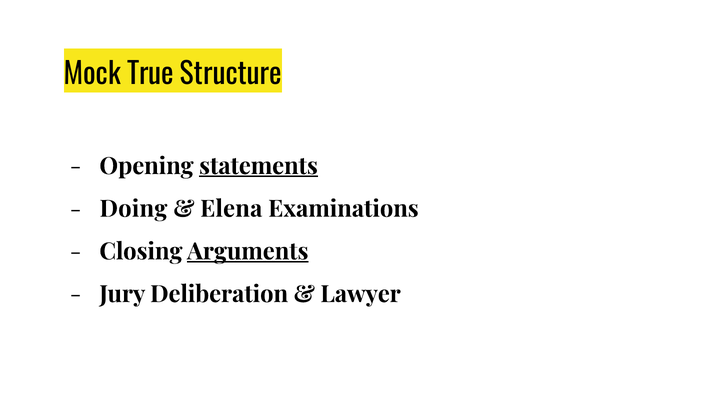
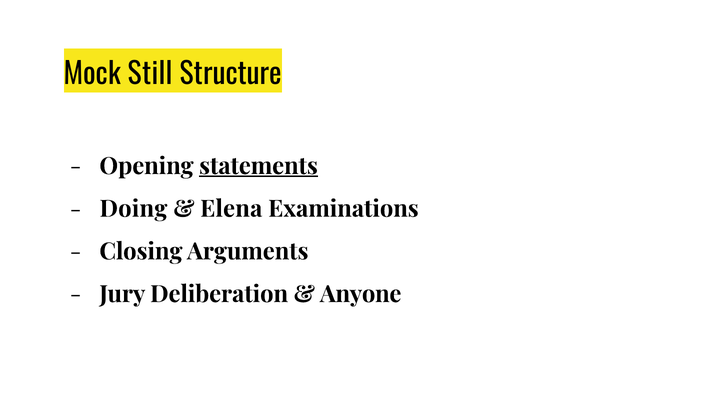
True: True -> Still
Arguments underline: present -> none
Lawyer: Lawyer -> Anyone
